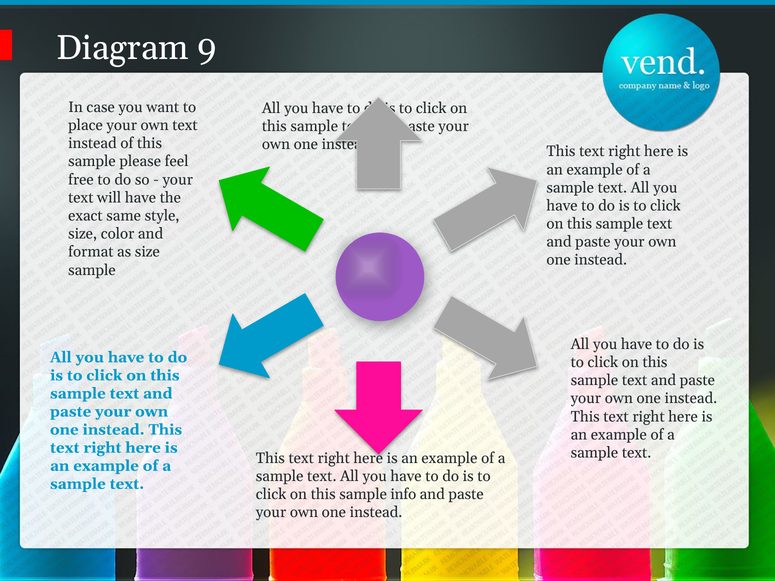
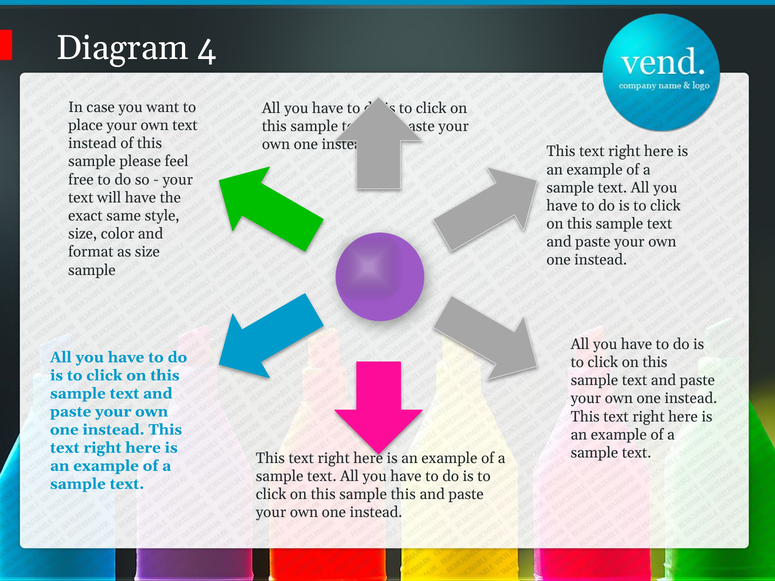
9: 9 -> 4
this sample info: info -> this
